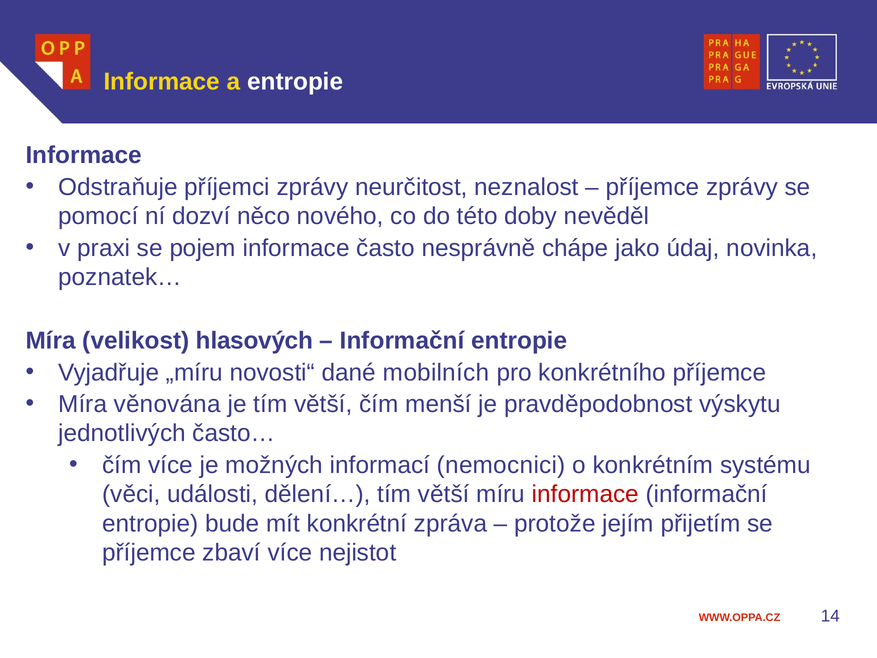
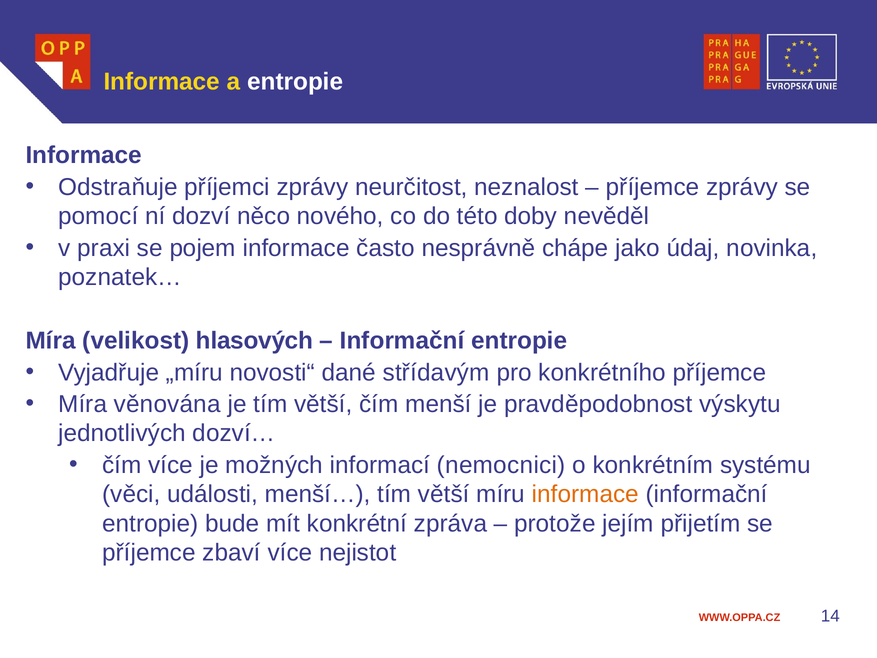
mobilních: mobilních -> střídavým
často…: často… -> dozví…
dělení…: dělení… -> menší…
informace at (585, 494) colour: red -> orange
